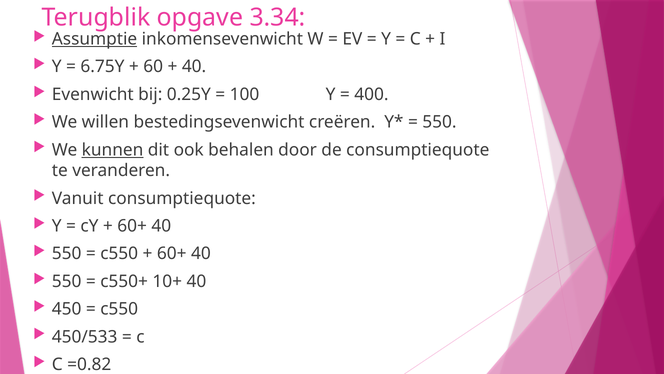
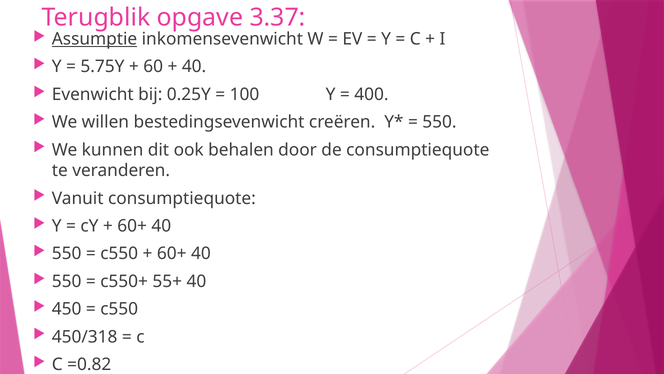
3.34: 3.34 -> 3.37
6.75Y: 6.75Y -> 5.75Y
kunnen underline: present -> none
10+: 10+ -> 55+
450/533: 450/533 -> 450/318
